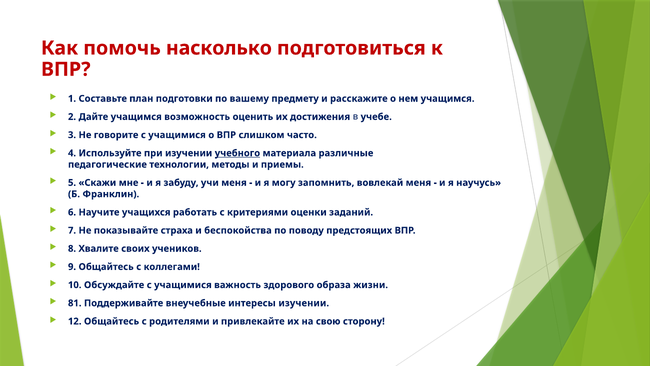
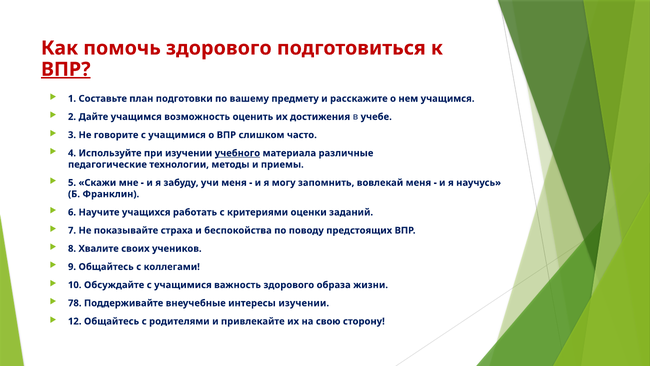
помочь насколько: насколько -> здорового
ВПР at (66, 69) underline: none -> present
81: 81 -> 78
